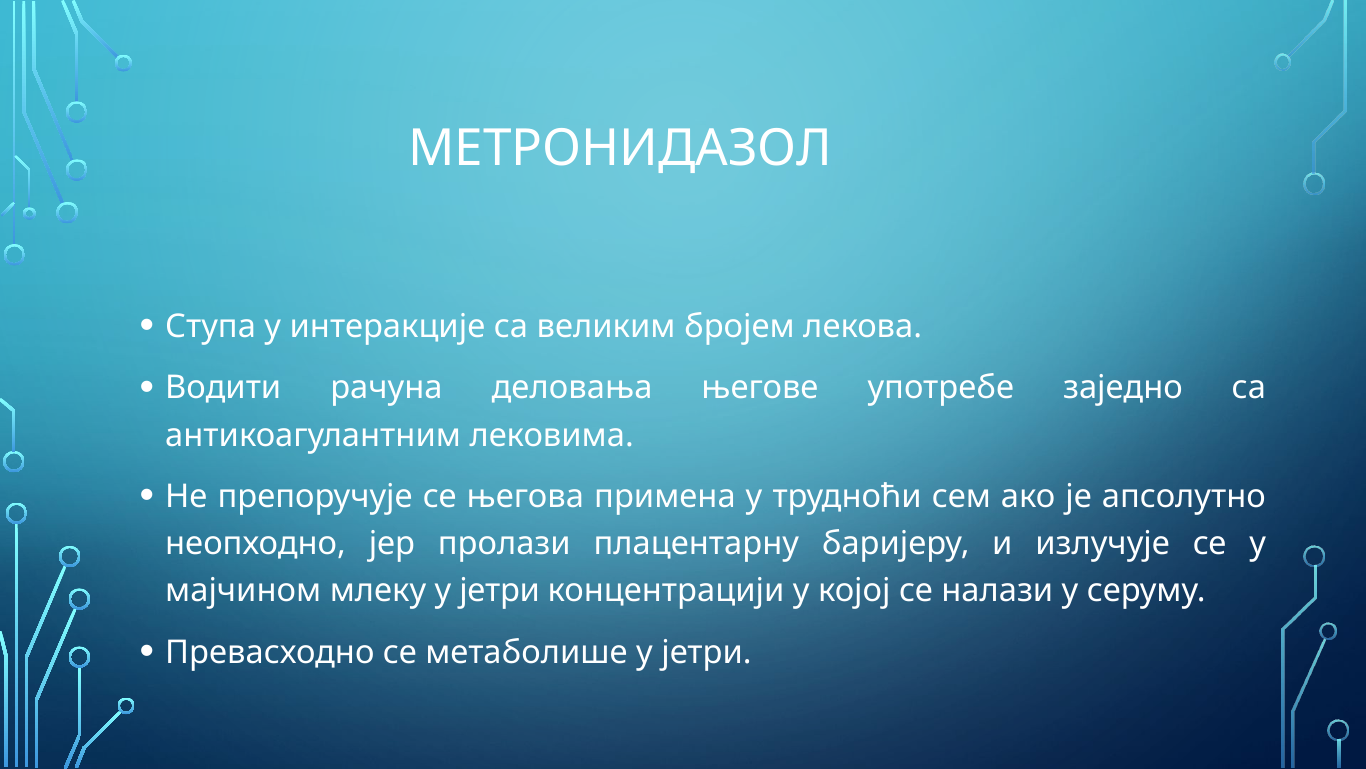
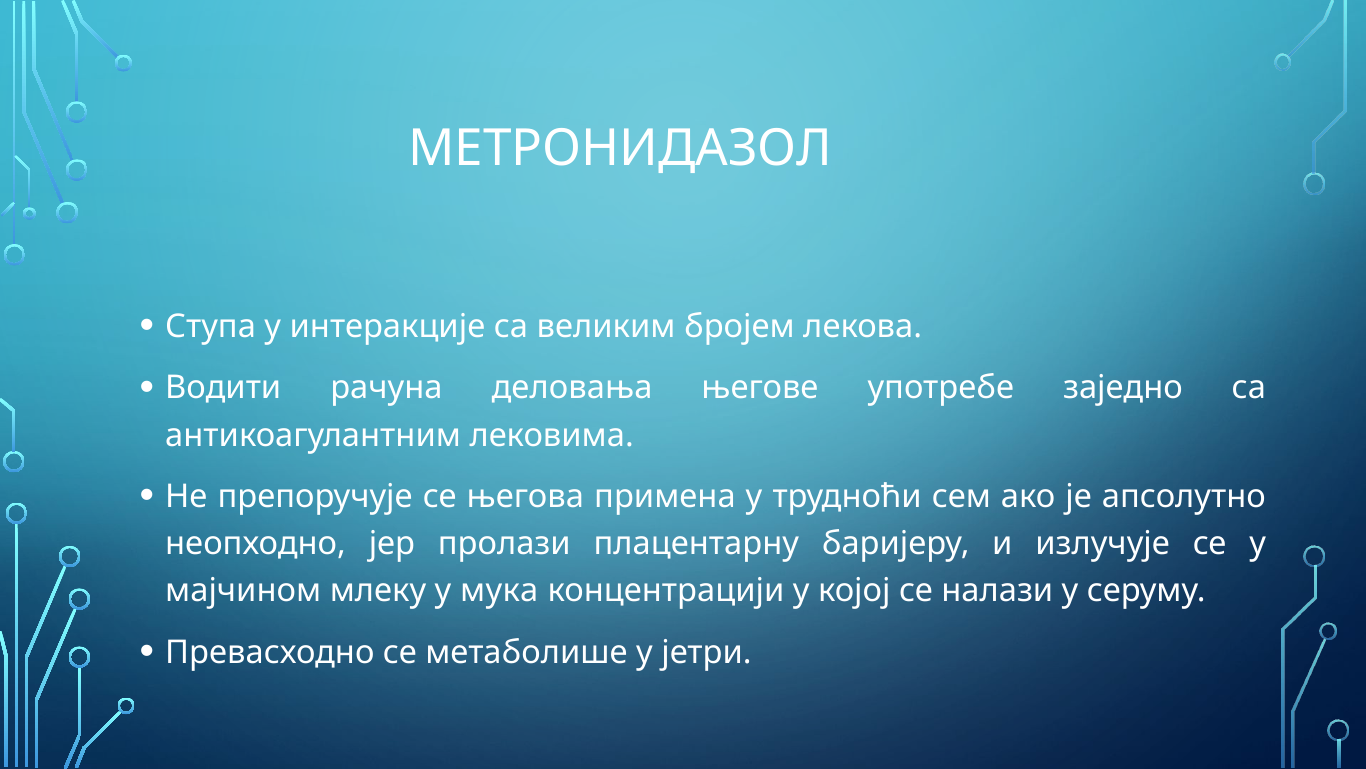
млеку у јетри: јетри -> мука
